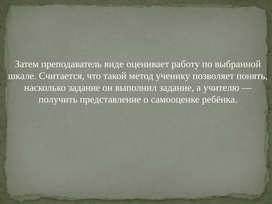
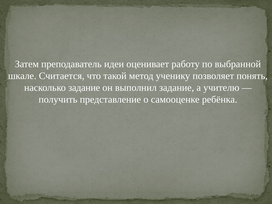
виде: виде -> идеи
